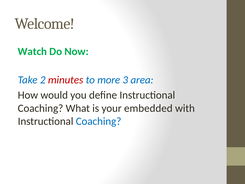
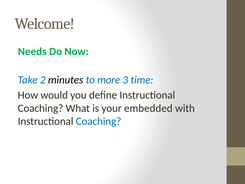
Watch: Watch -> Needs
minutes colour: red -> black
area: area -> time
